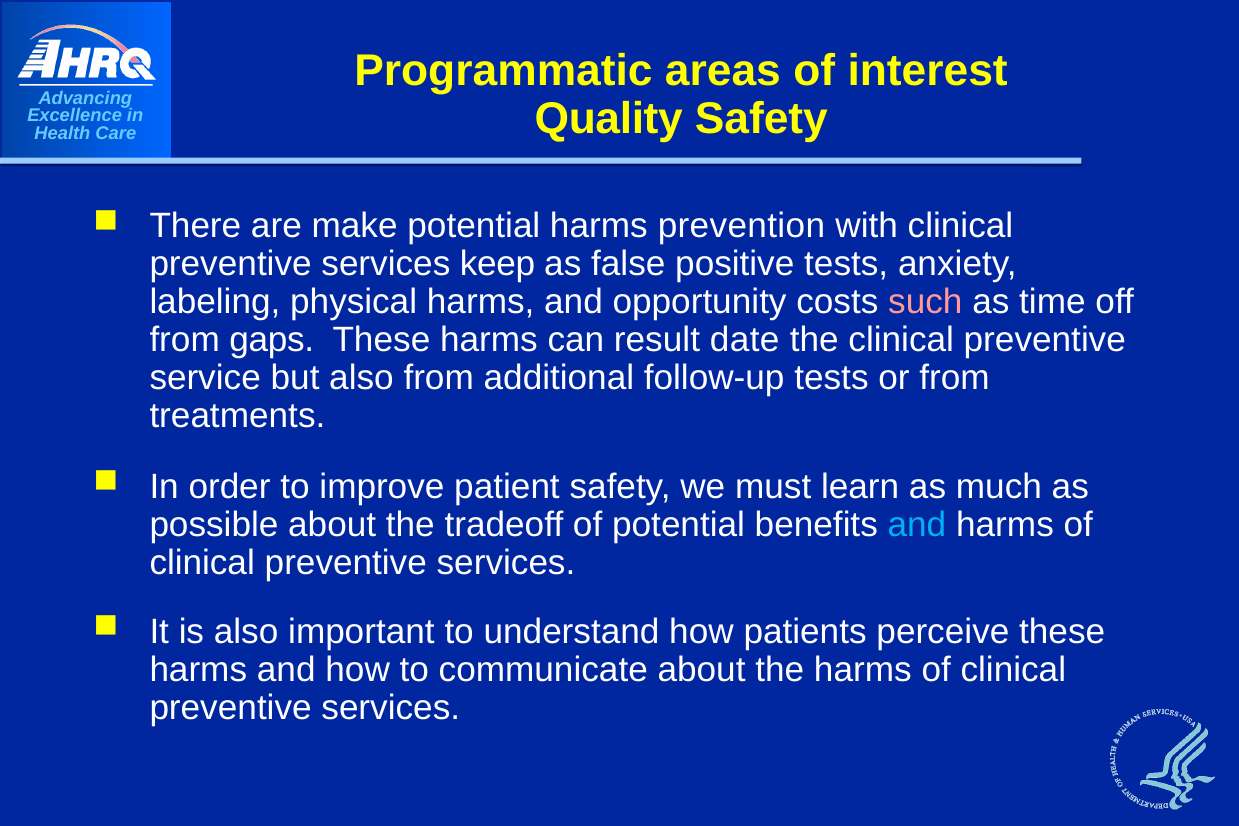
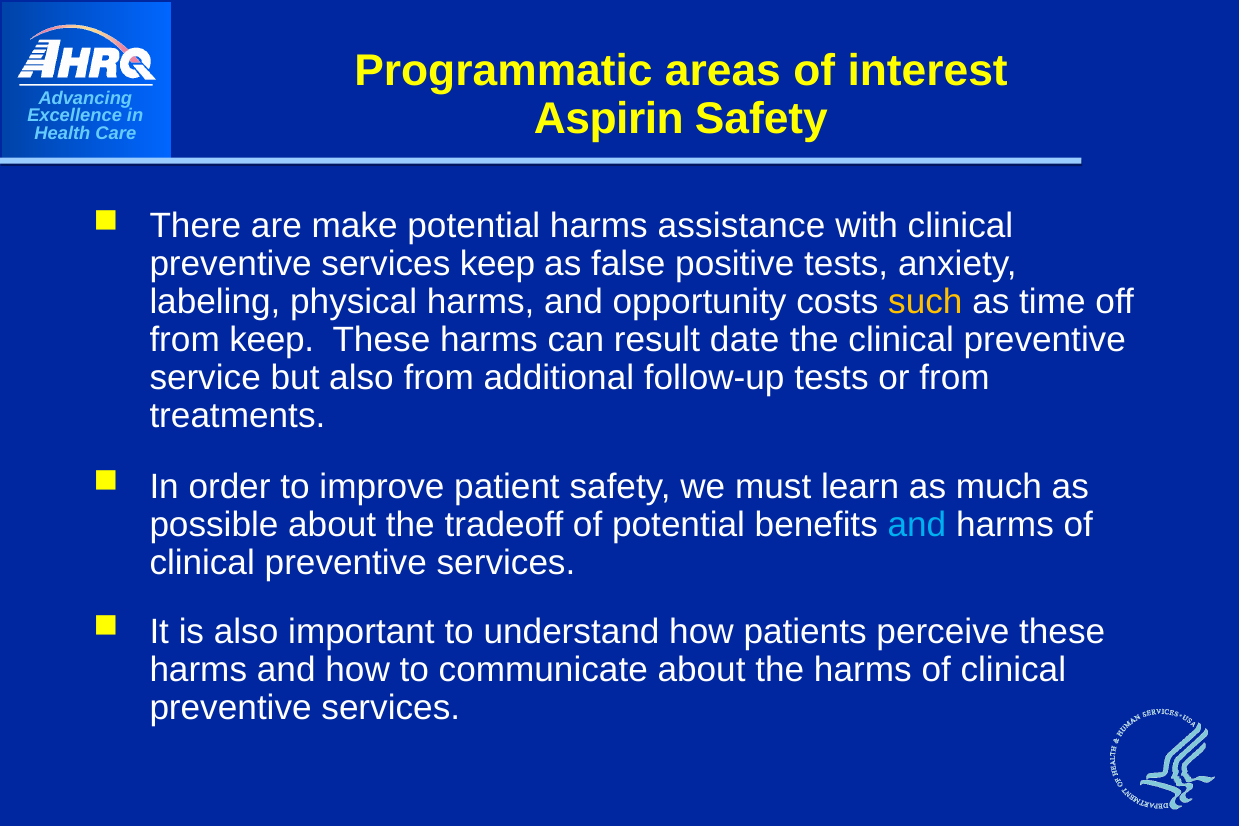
Quality: Quality -> Aspirin
prevention: prevention -> assistance
such colour: pink -> yellow
from gaps: gaps -> keep
